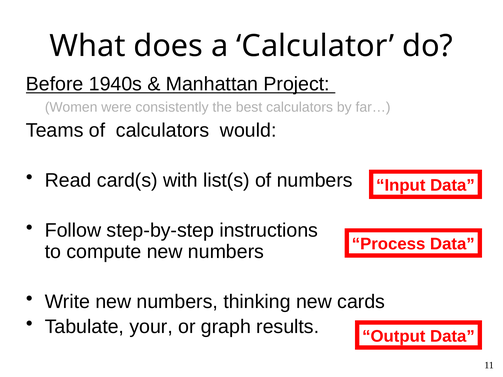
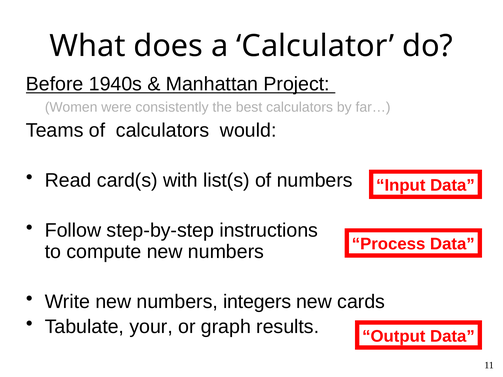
thinking: thinking -> integers
